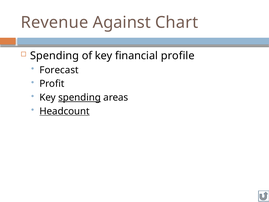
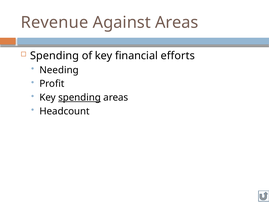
Against Chart: Chart -> Areas
profile: profile -> efforts
Forecast: Forecast -> Needing
Headcount underline: present -> none
